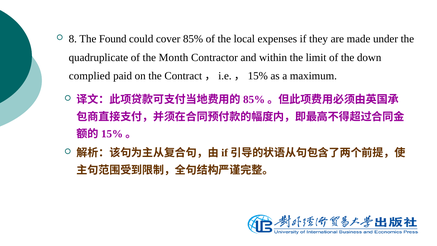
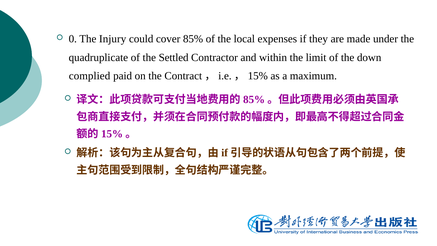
8: 8 -> 0
Found: Found -> Injury
Month: Month -> Settled
